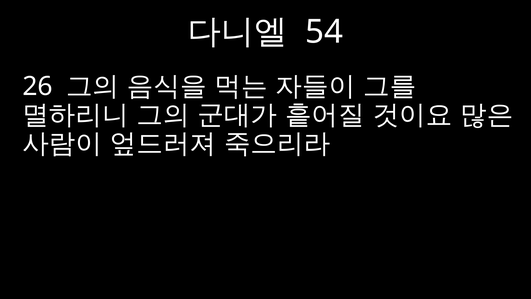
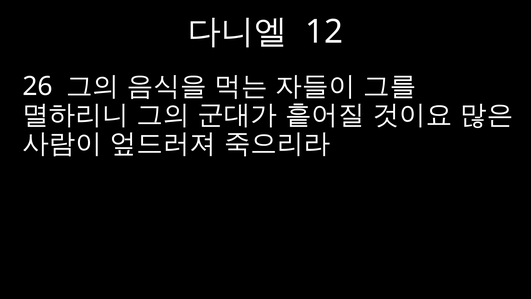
54: 54 -> 12
